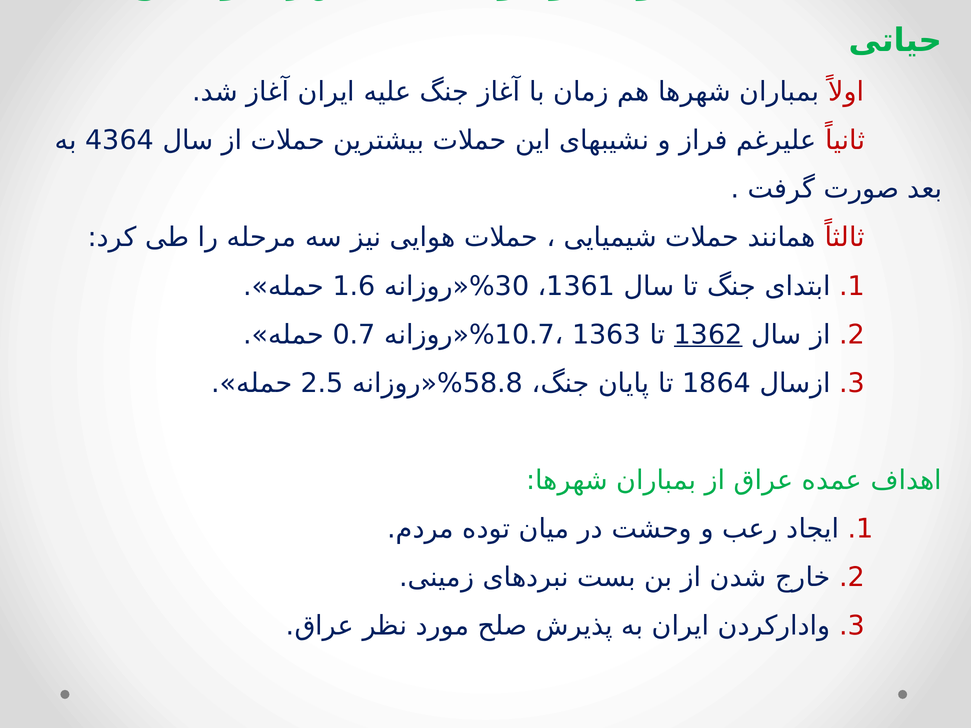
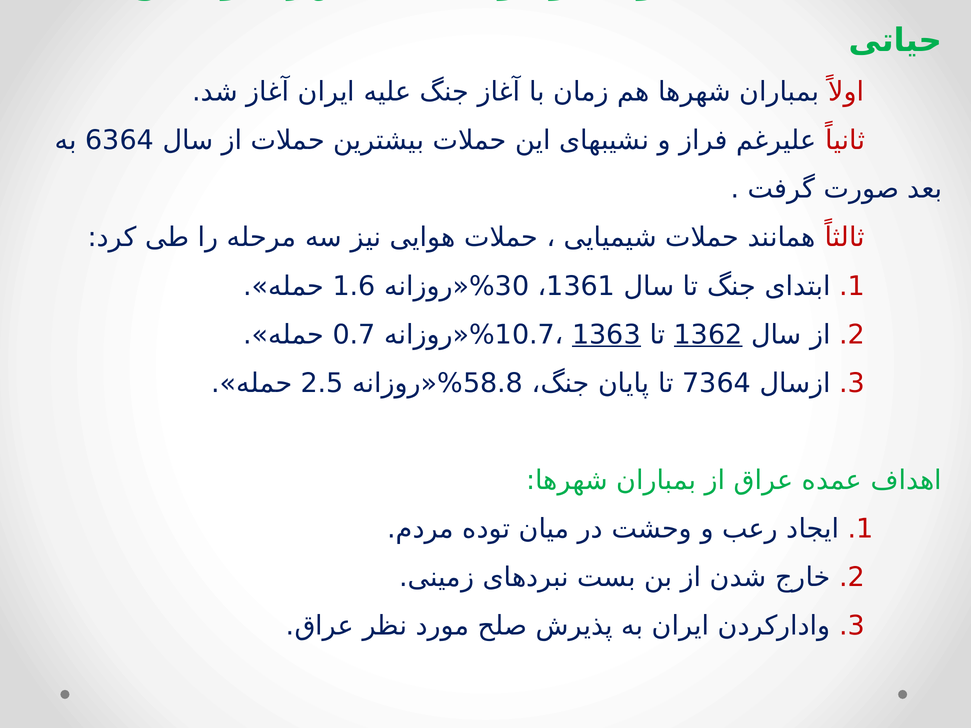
4364: 4364 -> 6364
1363 underline: none -> present
1864: 1864 -> 7364
